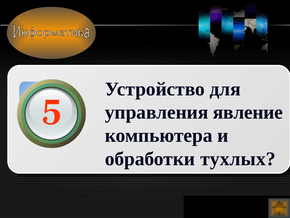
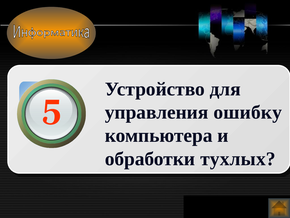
явление: явление -> ошибку
